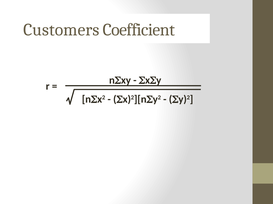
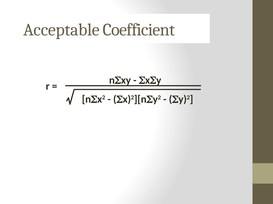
Customers: Customers -> Acceptable
